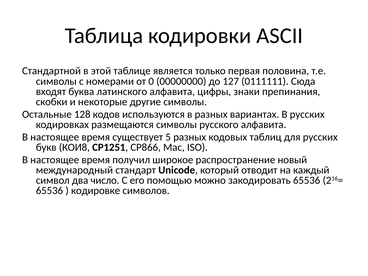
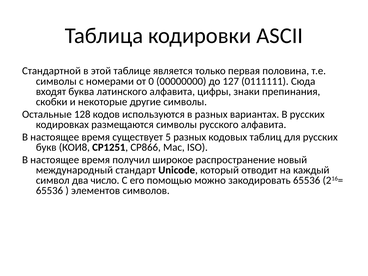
кодировке: кодировке -> элементов
